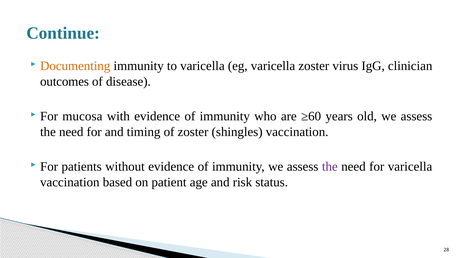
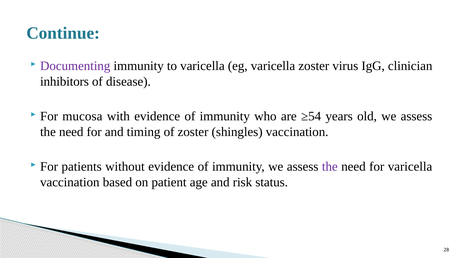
Documenting colour: orange -> purple
outcomes: outcomes -> inhibitors
≥60: ≥60 -> ≥54
